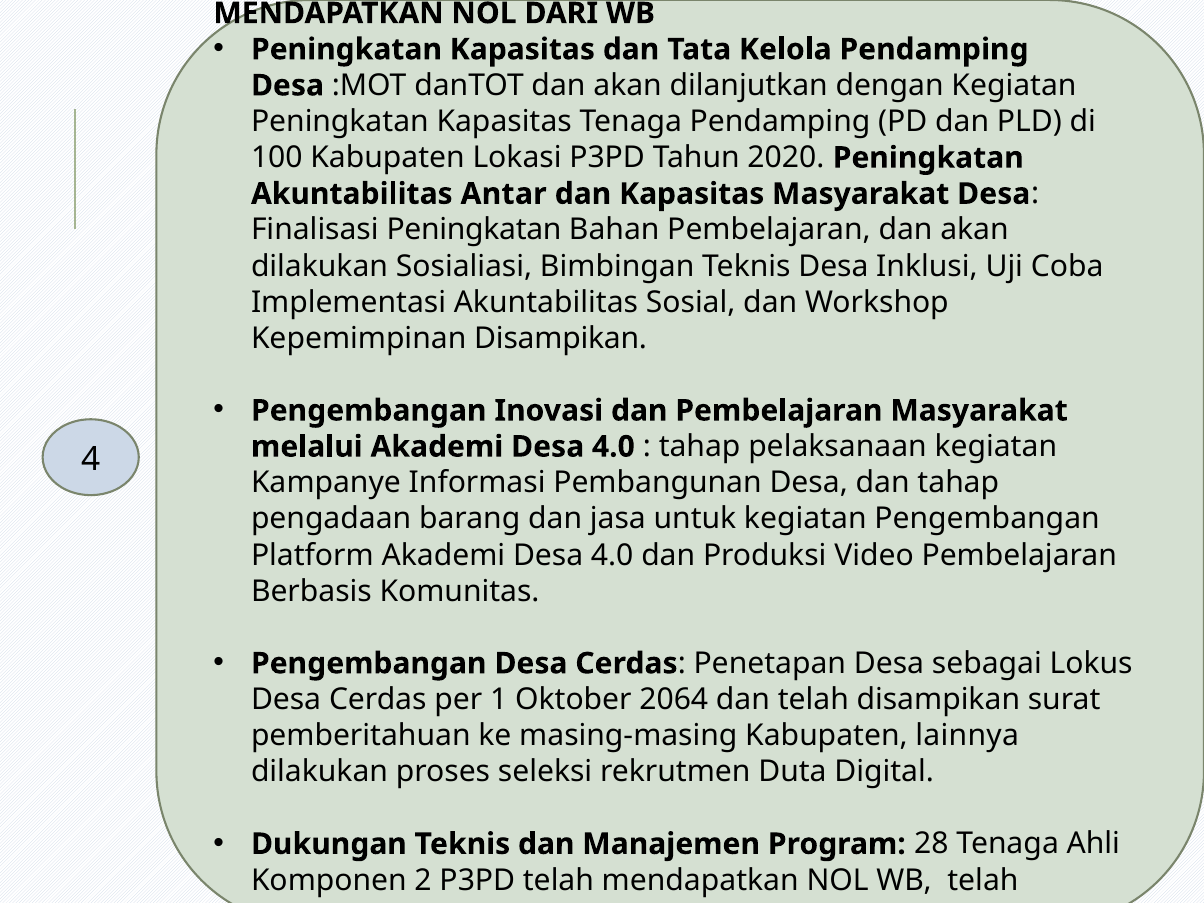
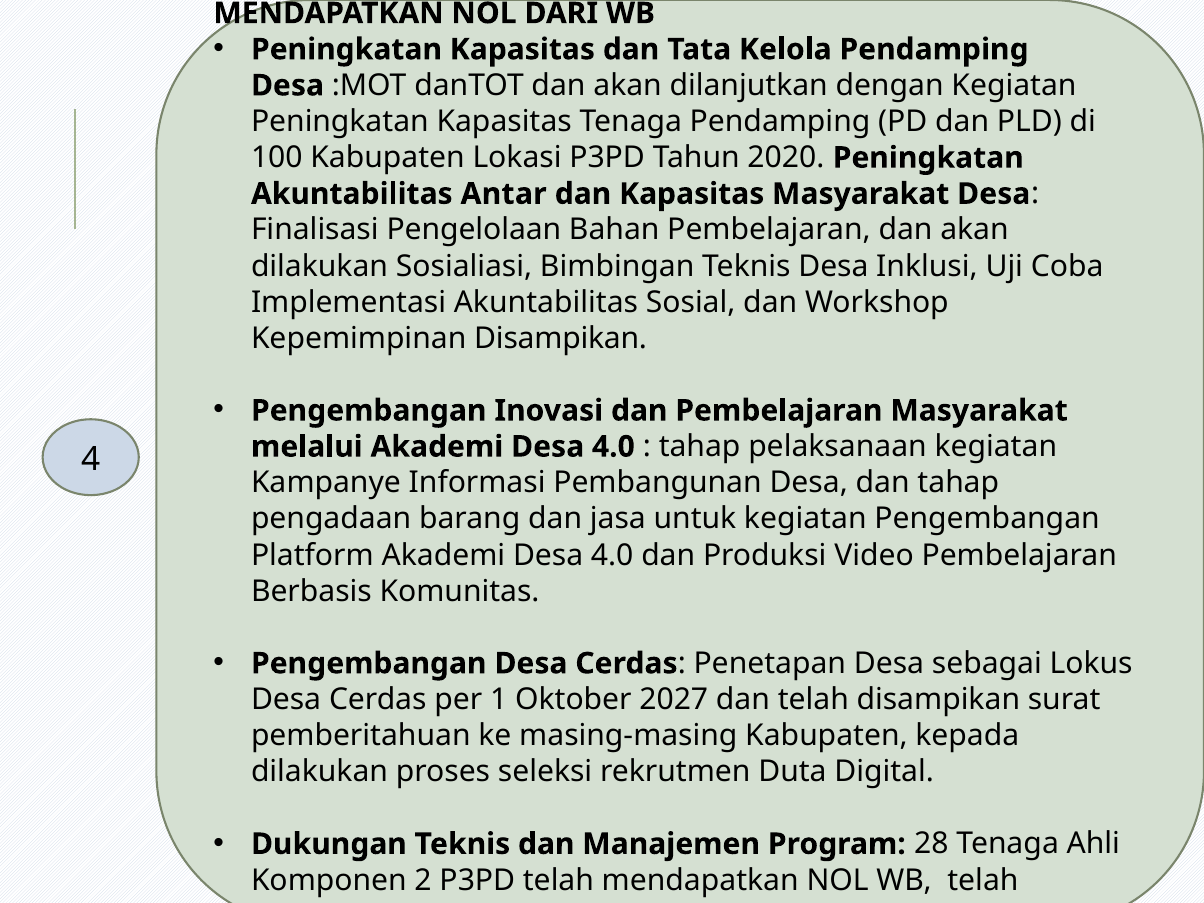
Finalisasi Peningkatan: Peningkatan -> Pengelolaan
2064: 2064 -> 2027
lainnya: lainnya -> kepada
